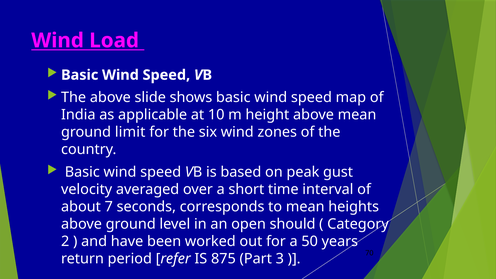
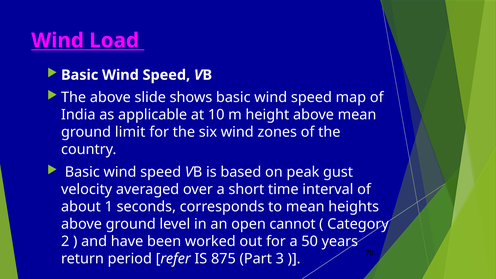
7: 7 -> 1
should: should -> cannot
